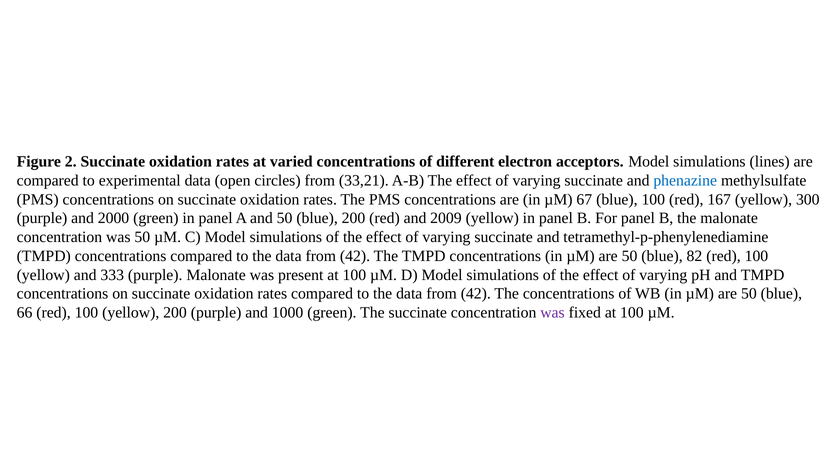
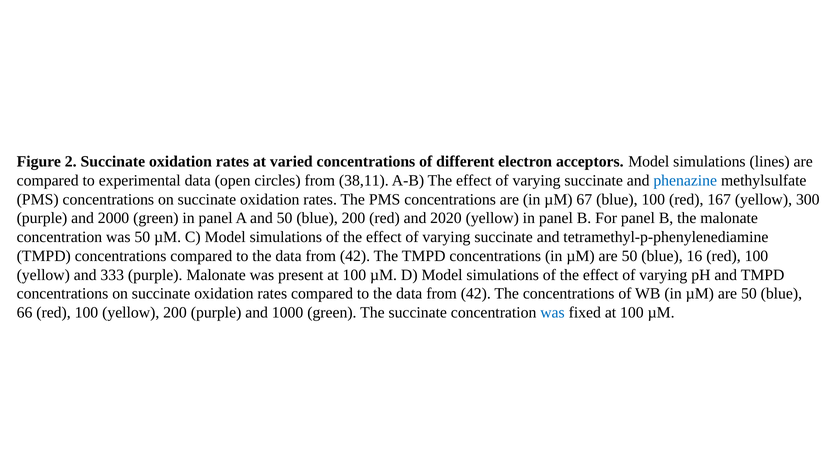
33,21: 33,21 -> 38,11
2009: 2009 -> 2020
82: 82 -> 16
was at (552, 313) colour: purple -> blue
